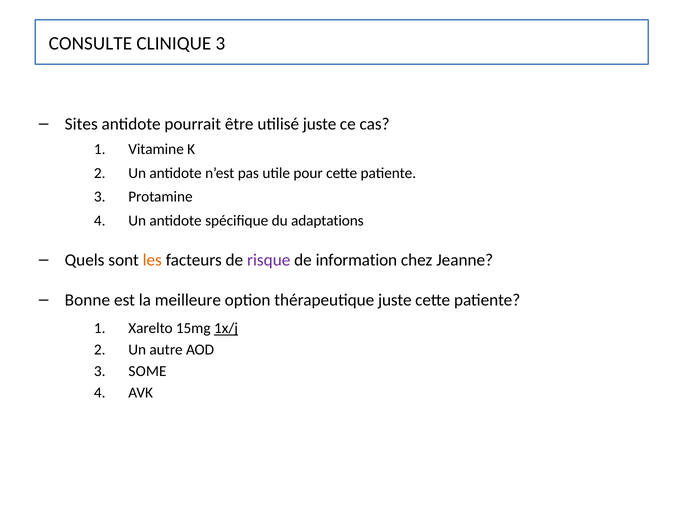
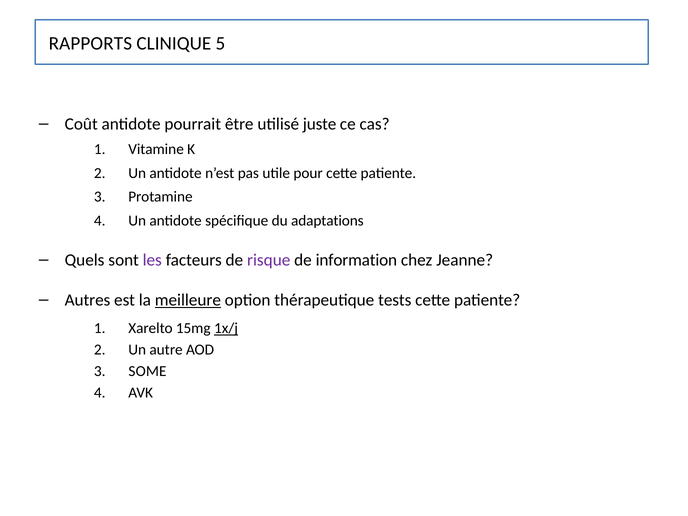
CONSULTE: CONSULTE -> RAPPORTS
CLINIQUE 3: 3 -> 5
Sites: Sites -> Coût
les colour: orange -> purple
Bonne: Bonne -> Autres
meilleure underline: none -> present
thérapeutique juste: juste -> tests
